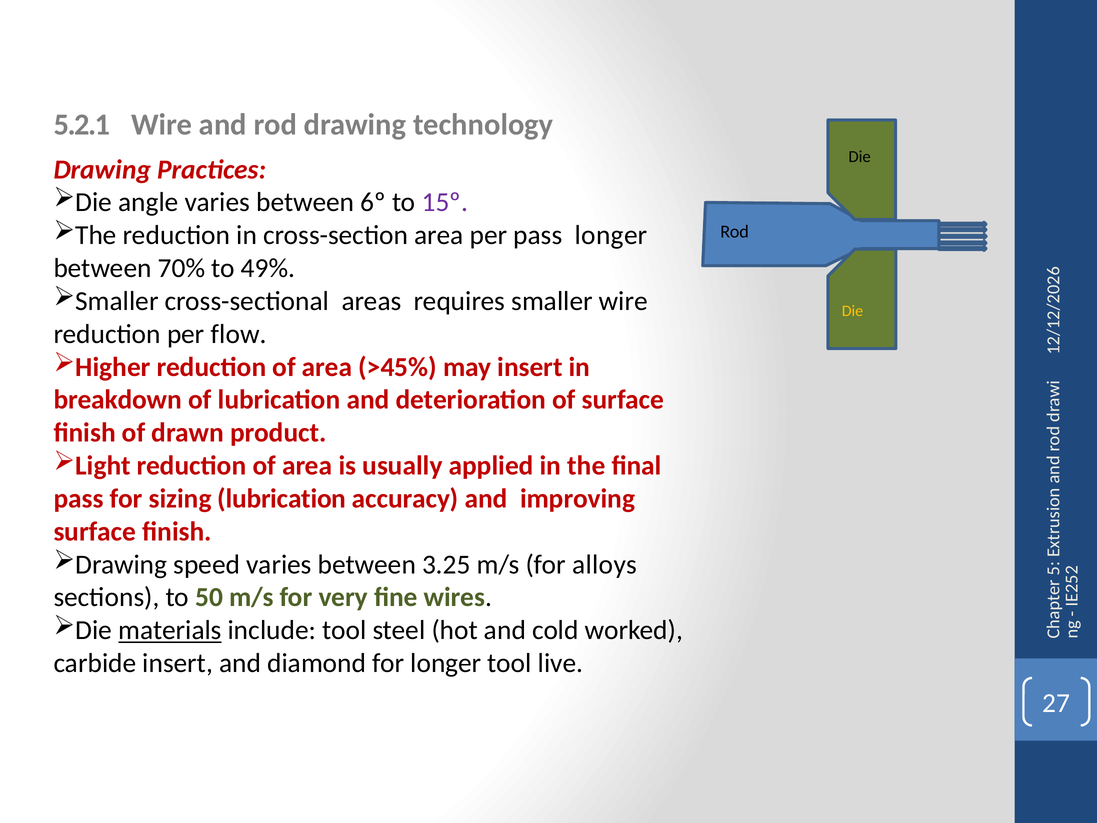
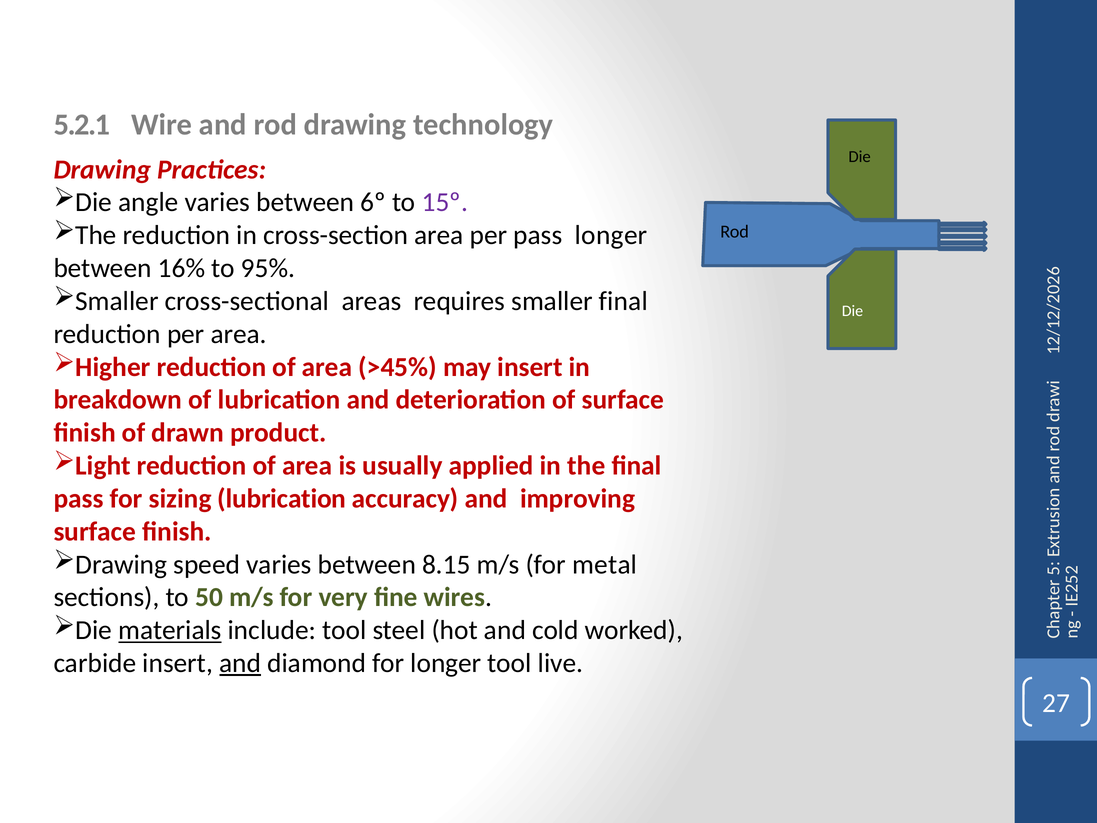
70%: 70% -> 16%
49%: 49% -> 95%
smaller wire: wire -> final
Die at (852, 311) colour: yellow -> white
per flow: flow -> area
3.25: 3.25 -> 8.15
alloys: alloys -> metal
and at (240, 663) underline: none -> present
